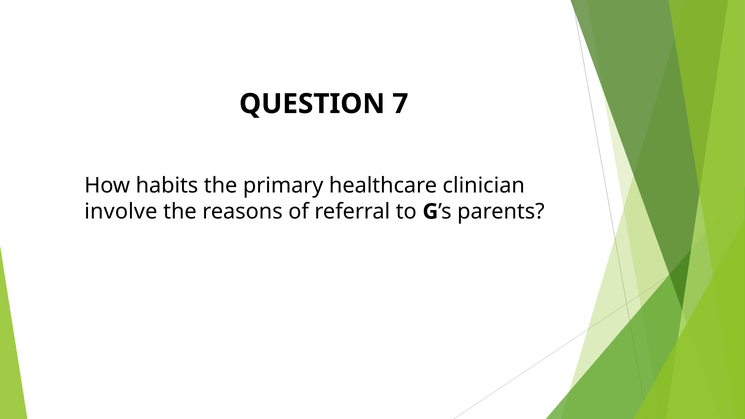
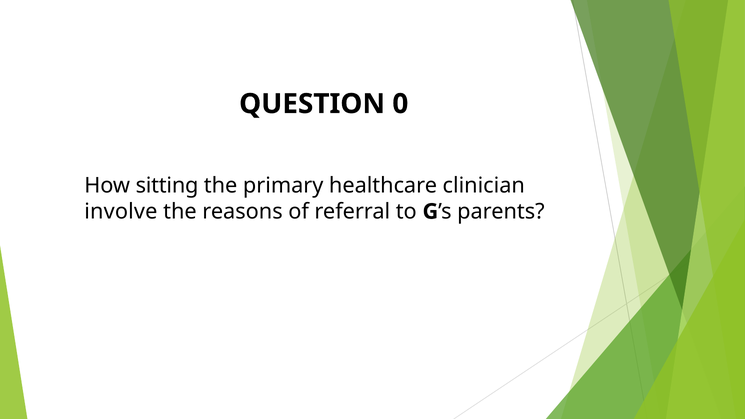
7: 7 -> 0
habits: habits -> sitting
